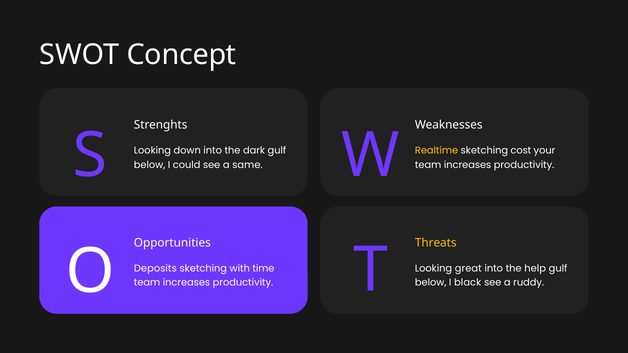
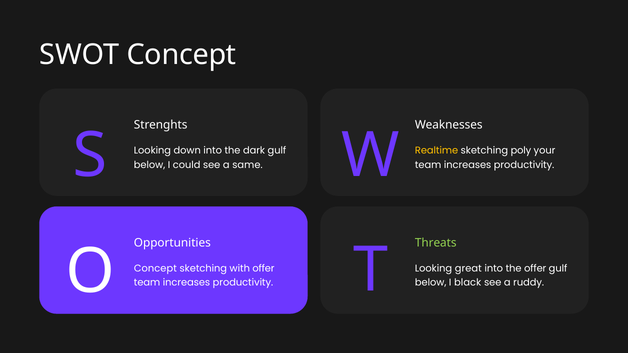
cost: cost -> poly
Threats colour: yellow -> light green
Deposits at (155, 269): Deposits -> Concept
with time: time -> offer
the help: help -> offer
